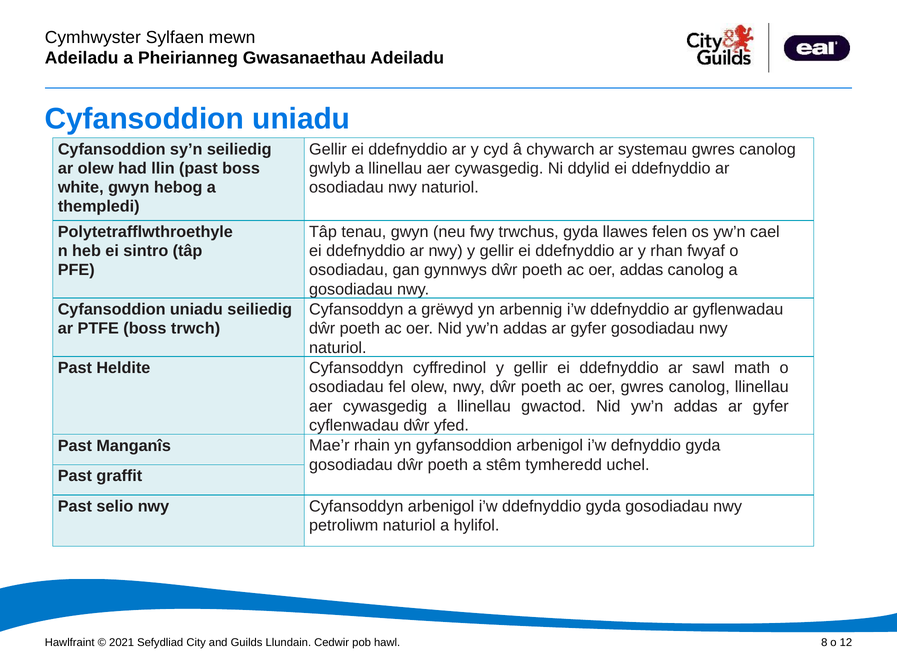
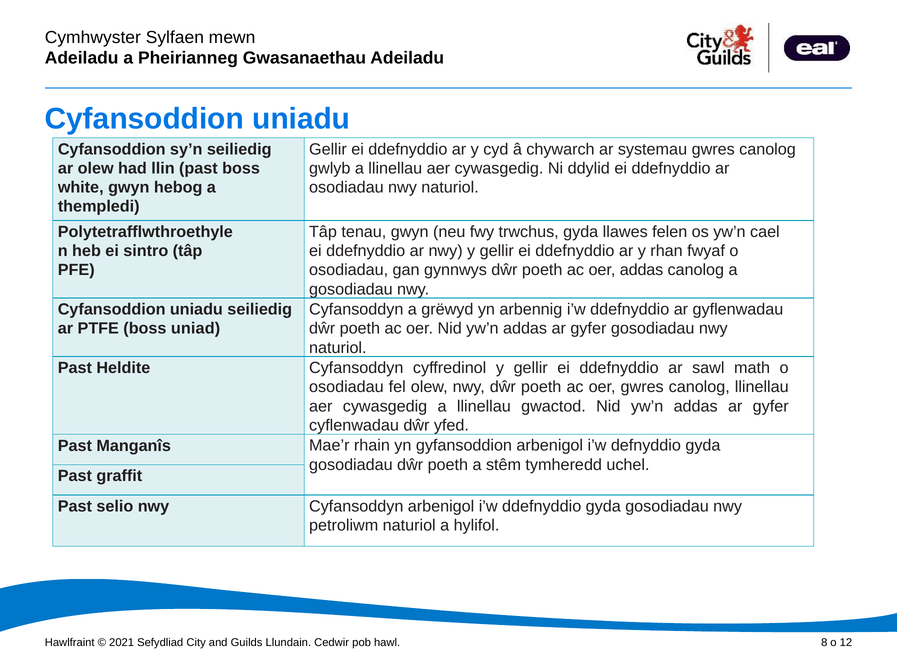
trwch: trwch -> uniad
